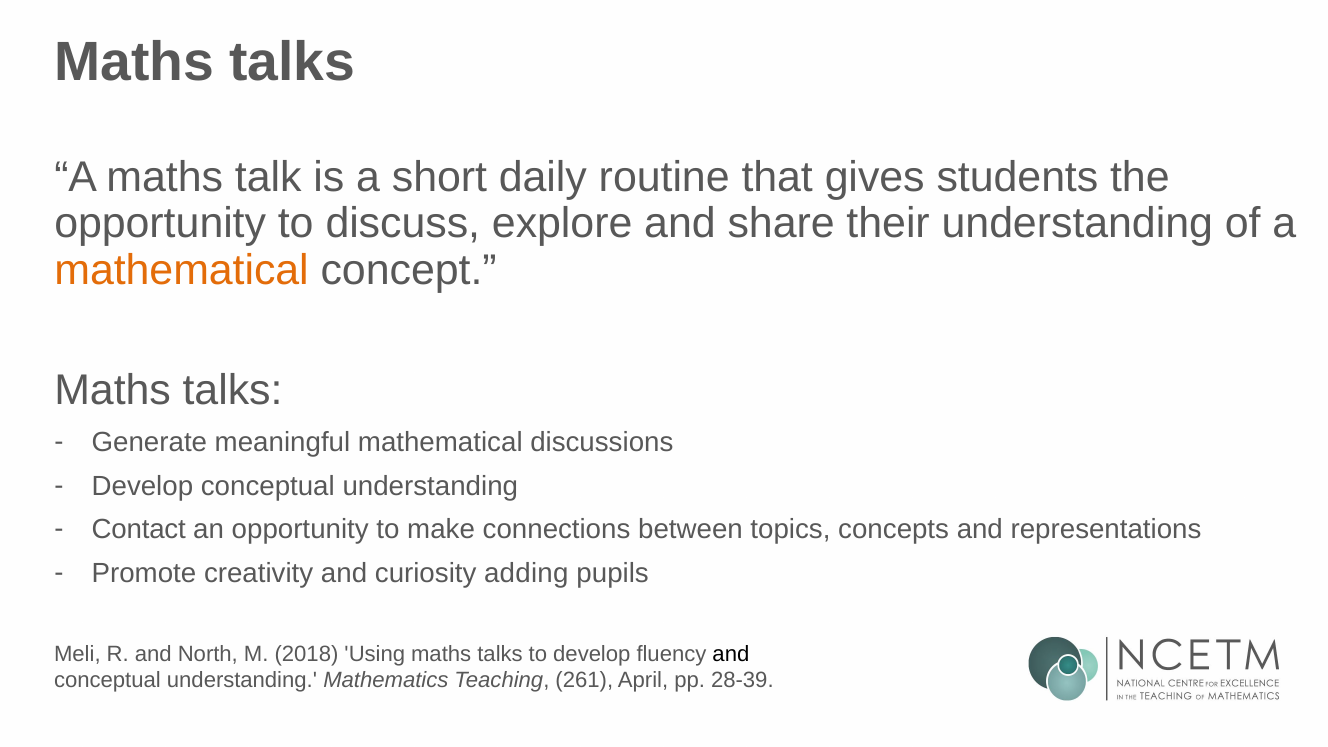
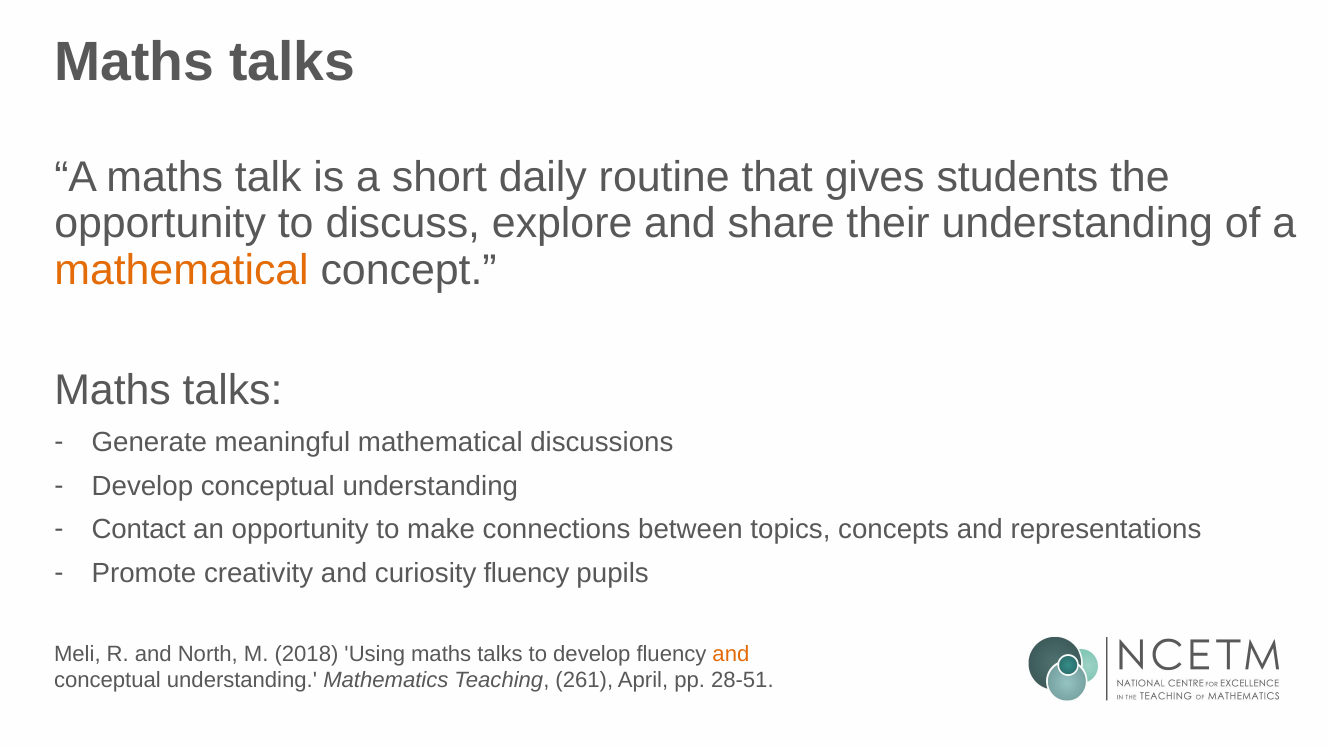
curiosity adding: adding -> fluency
and at (731, 654) colour: black -> orange
28-39: 28-39 -> 28-51
